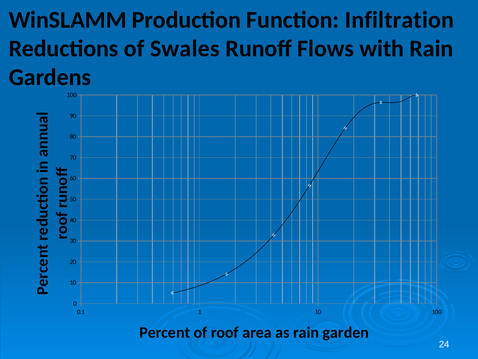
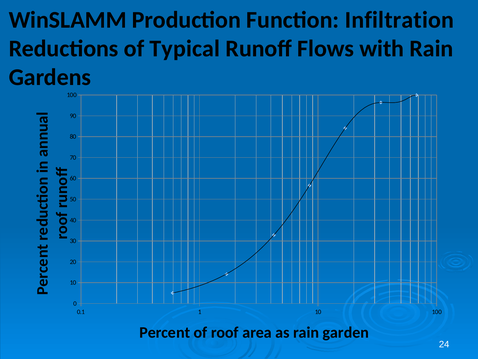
Swales: Swales -> Typical
